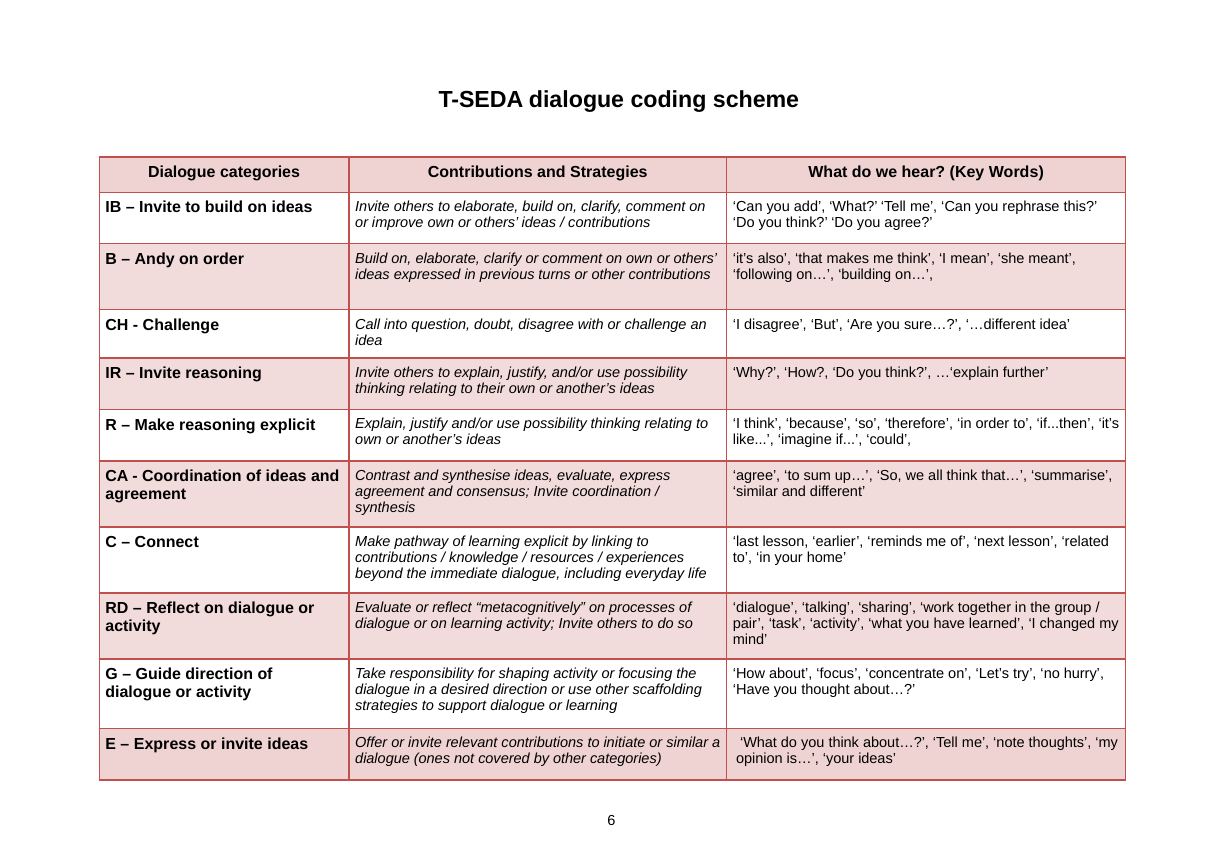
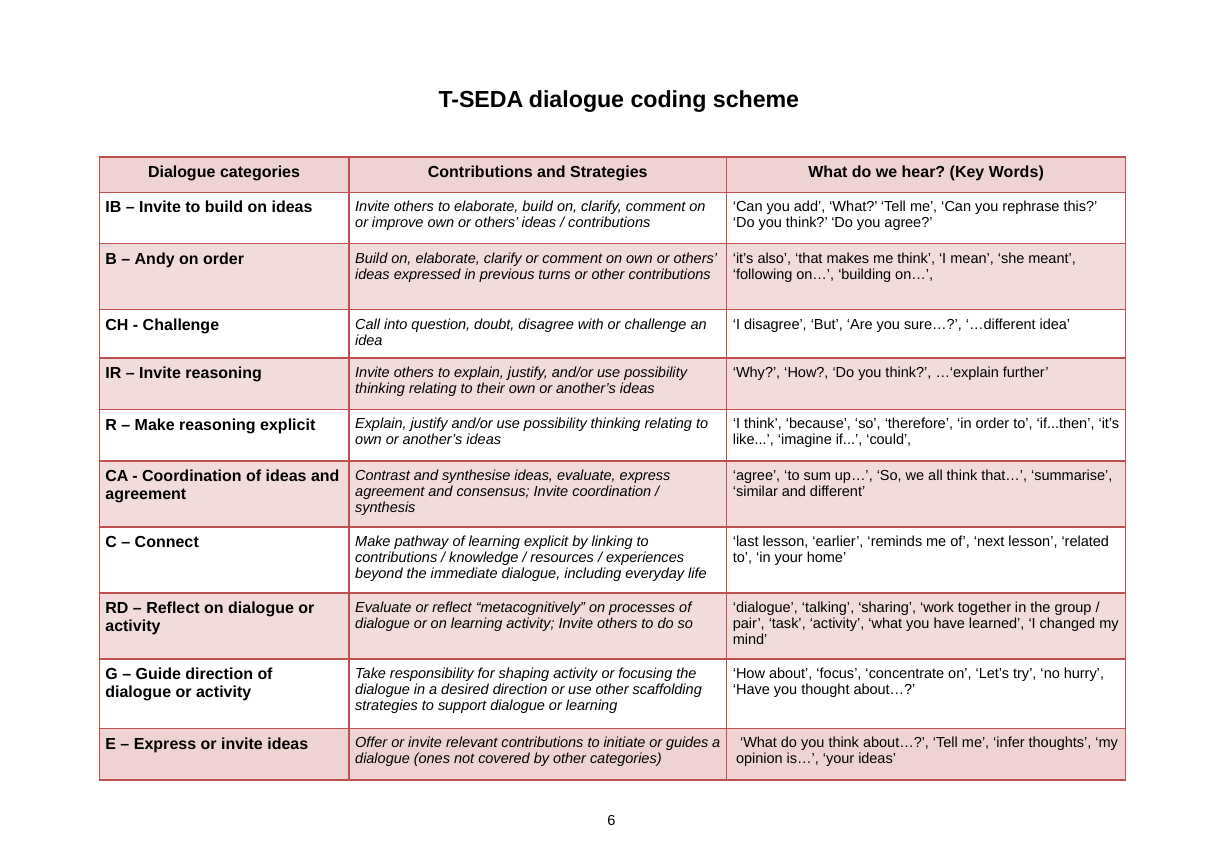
note: note -> infer
or similar: similar -> guides
